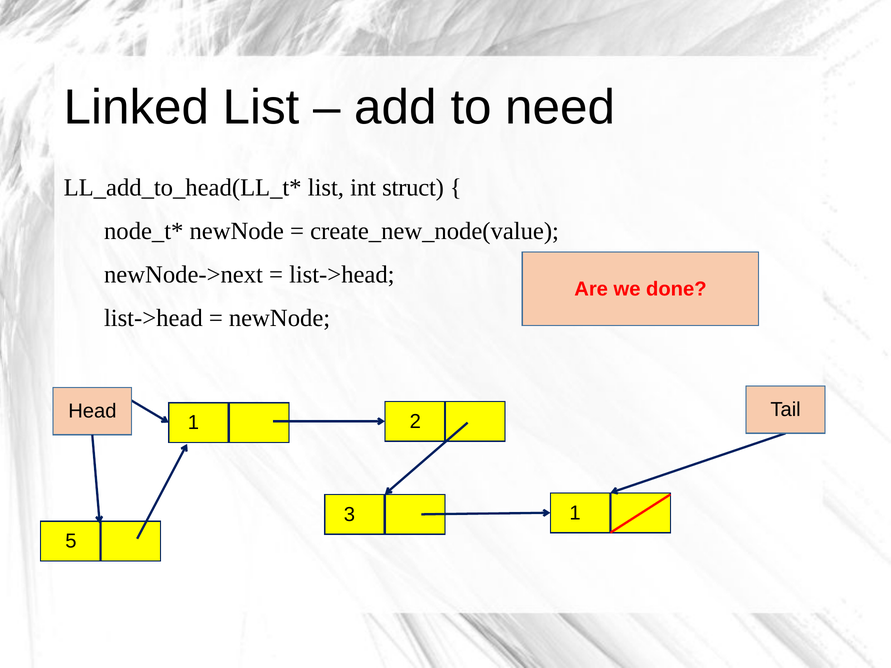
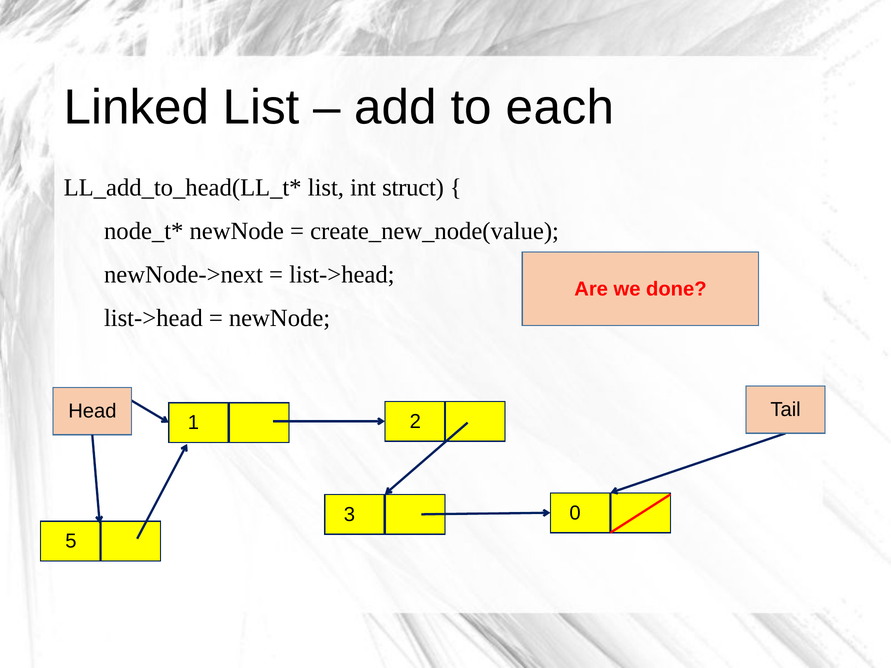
need: need -> each
3 1: 1 -> 0
